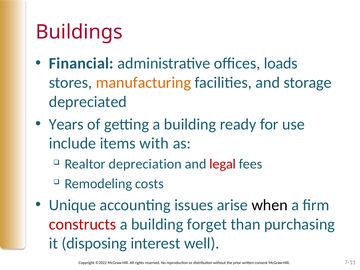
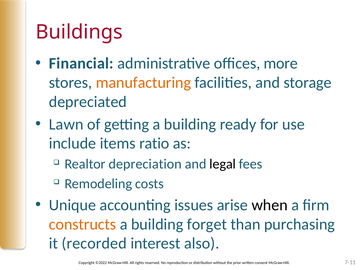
loads: loads -> more
Years: Years -> Lawn
with: with -> ratio
legal colour: red -> black
constructs colour: red -> orange
disposing: disposing -> recorded
well: well -> also
